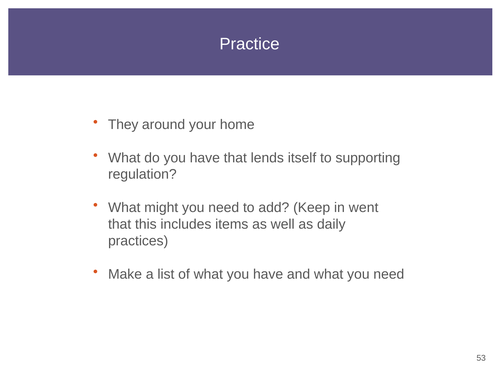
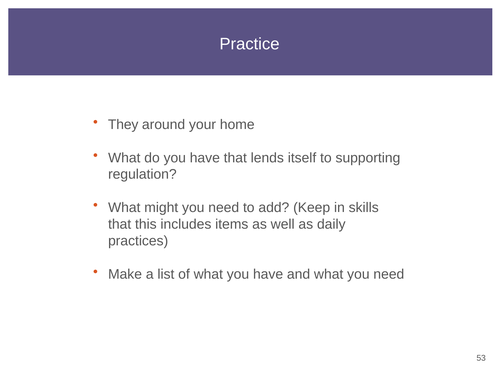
went: went -> skills
